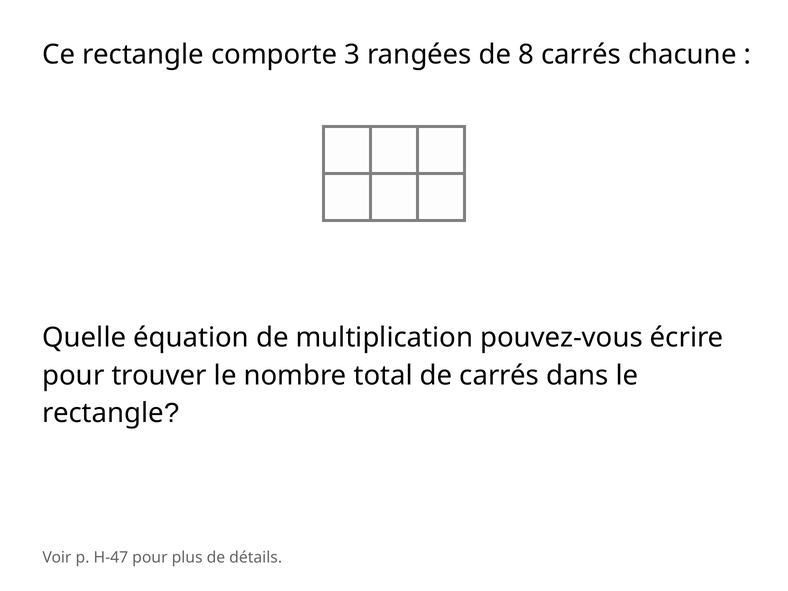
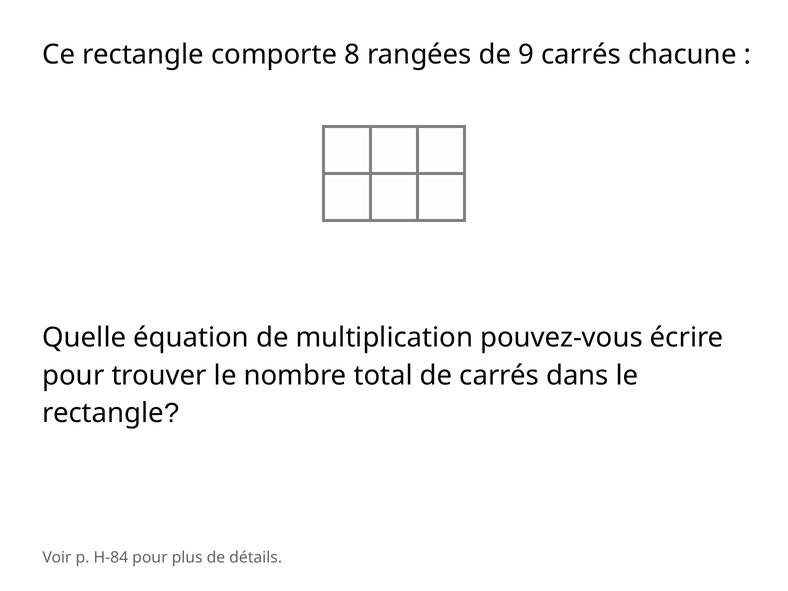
3: 3 -> 8
8: 8 -> 9
H-47: H-47 -> H-84
